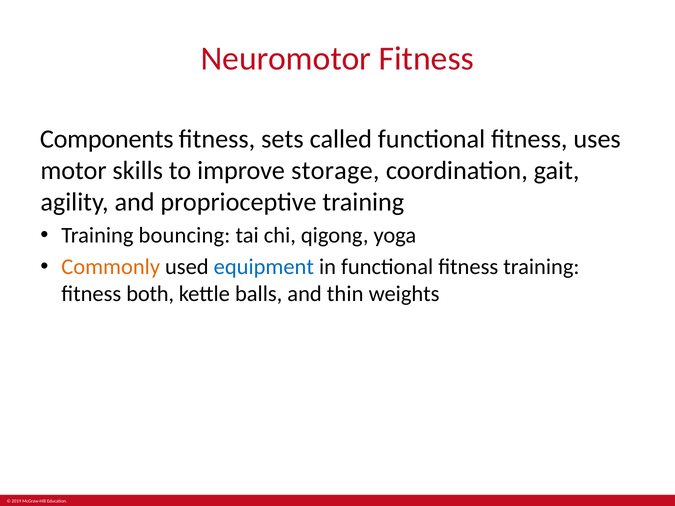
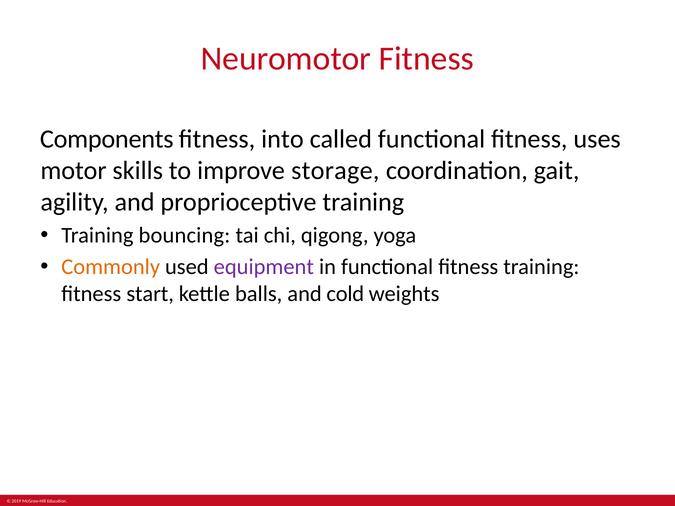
sets: sets -> into
equipment colour: blue -> purple
both: both -> start
thin: thin -> cold
